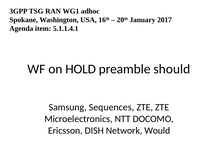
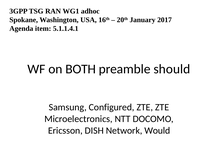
HOLD: HOLD -> BOTH
Sequences: Sequences -> Configured
